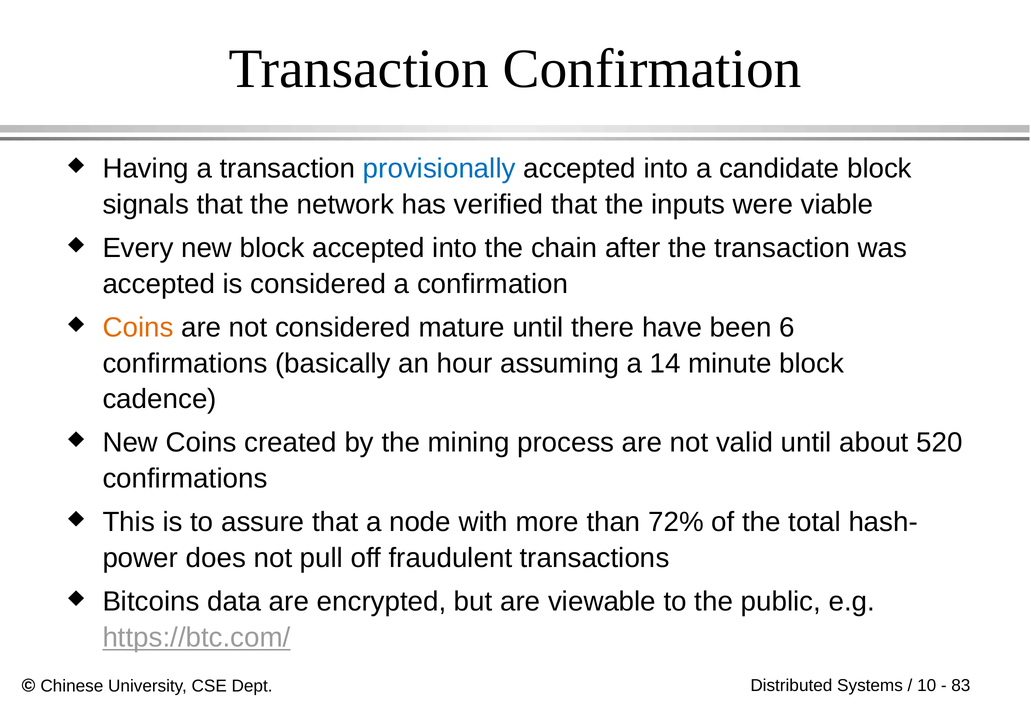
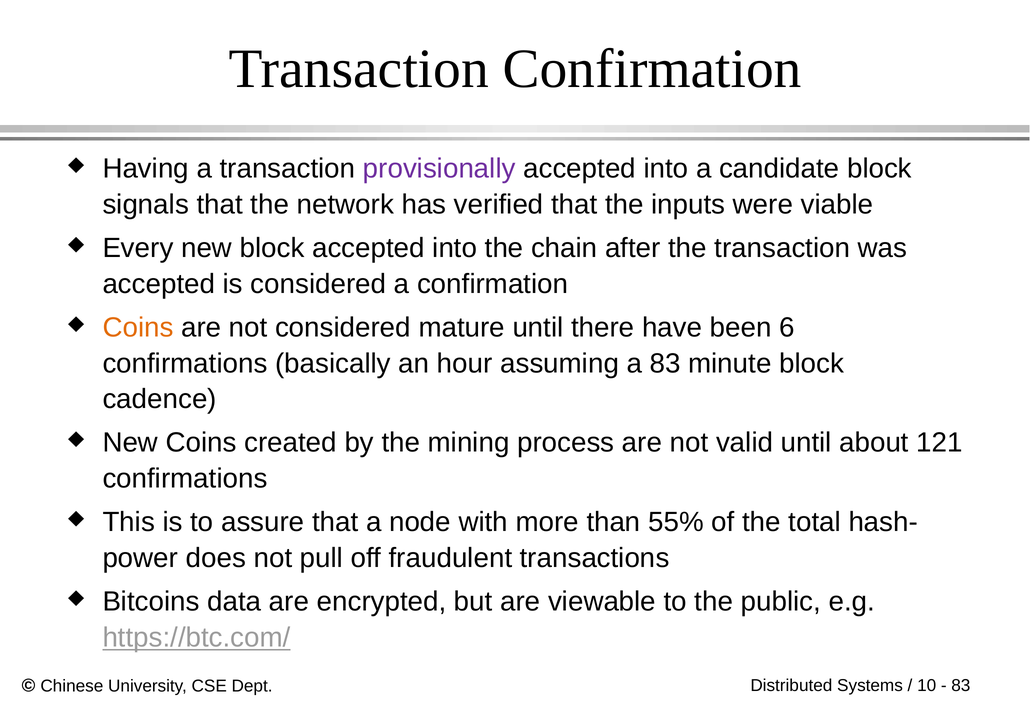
provisionally colour: blue -> purple
a 14: 14 -> 83
520: 520 -> 121
72%: 72% -> 55%
